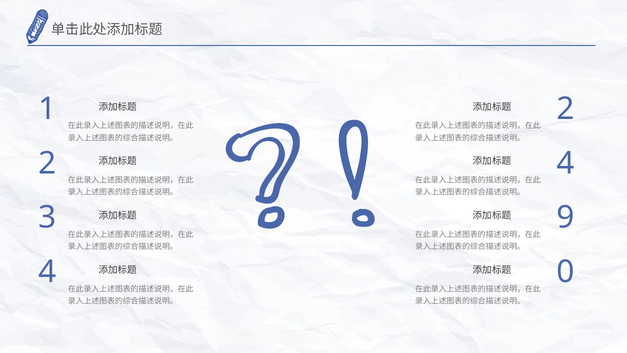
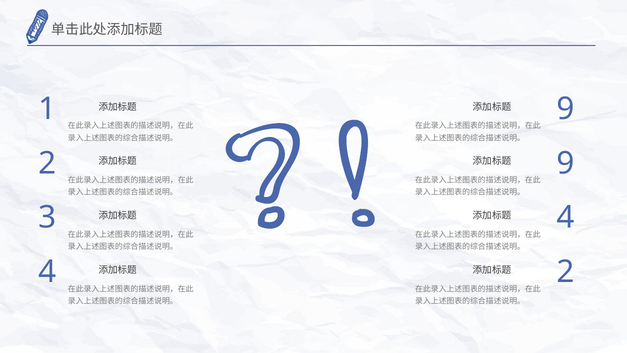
2 at (565, 109): 2 -> 9
4 at (565, 163): 4 -> 9
9 at (565, 217): 9 -> 4
0 at (565, 272): 0 -> 2
